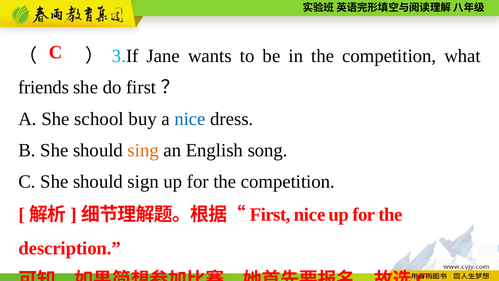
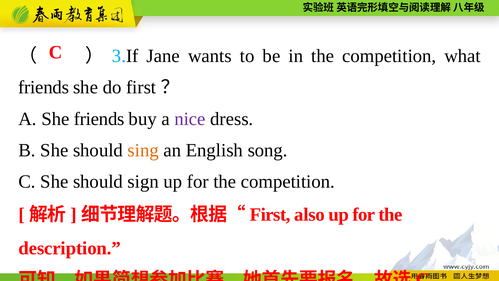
She school: school -> friends
nice at (190, 119) colour: blue -> purple
nice at (310, 214): nice -> also
